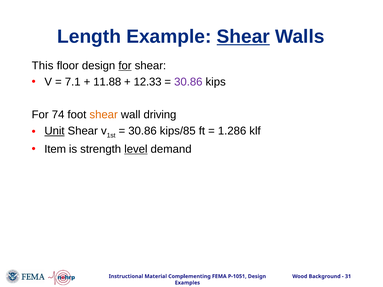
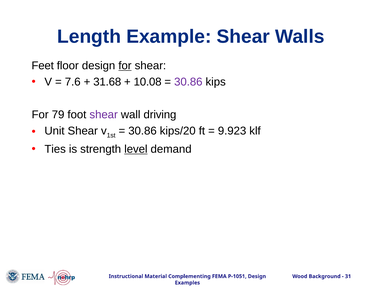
Shear at (243, 37) underline: present -> none
This: This -> Feet
7.1: 7.1 -> 7.6
11.88: 11.88 -> 31.68
12.33: 12.33 -> 10.08
74: 74 -> 79
shear at (104, 115) colour: orange -> purple
Unit underline: present -> none
kips/85: kips/85 -> kips/20
1.286: 1.286 -> 9.923
Item: Item -> Ties
